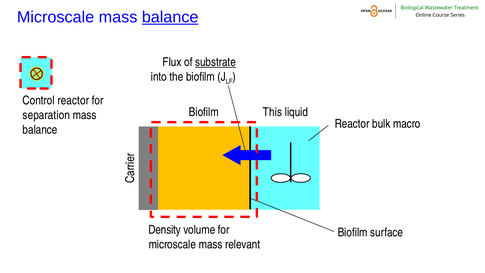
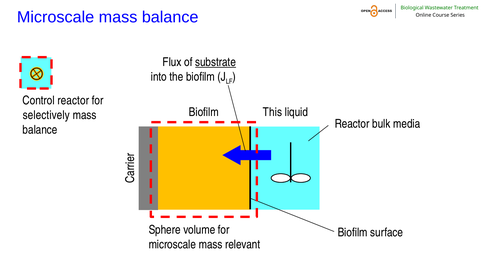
balance at (170, 17) underline: present -> none
separation: separation -> selectively
macro: macro -> media
Density: Density -> Sphere
